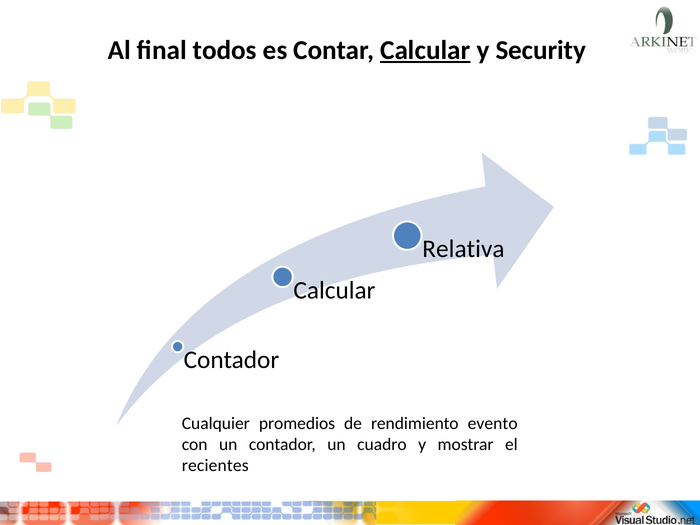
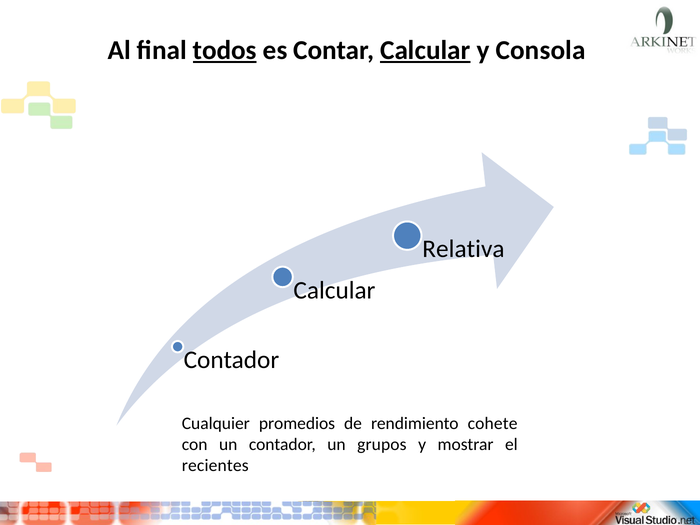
todos underline: none -> present
Security: Security -> Consola
evento: evento -> cohete
cuadro: cuadro -> grupos
